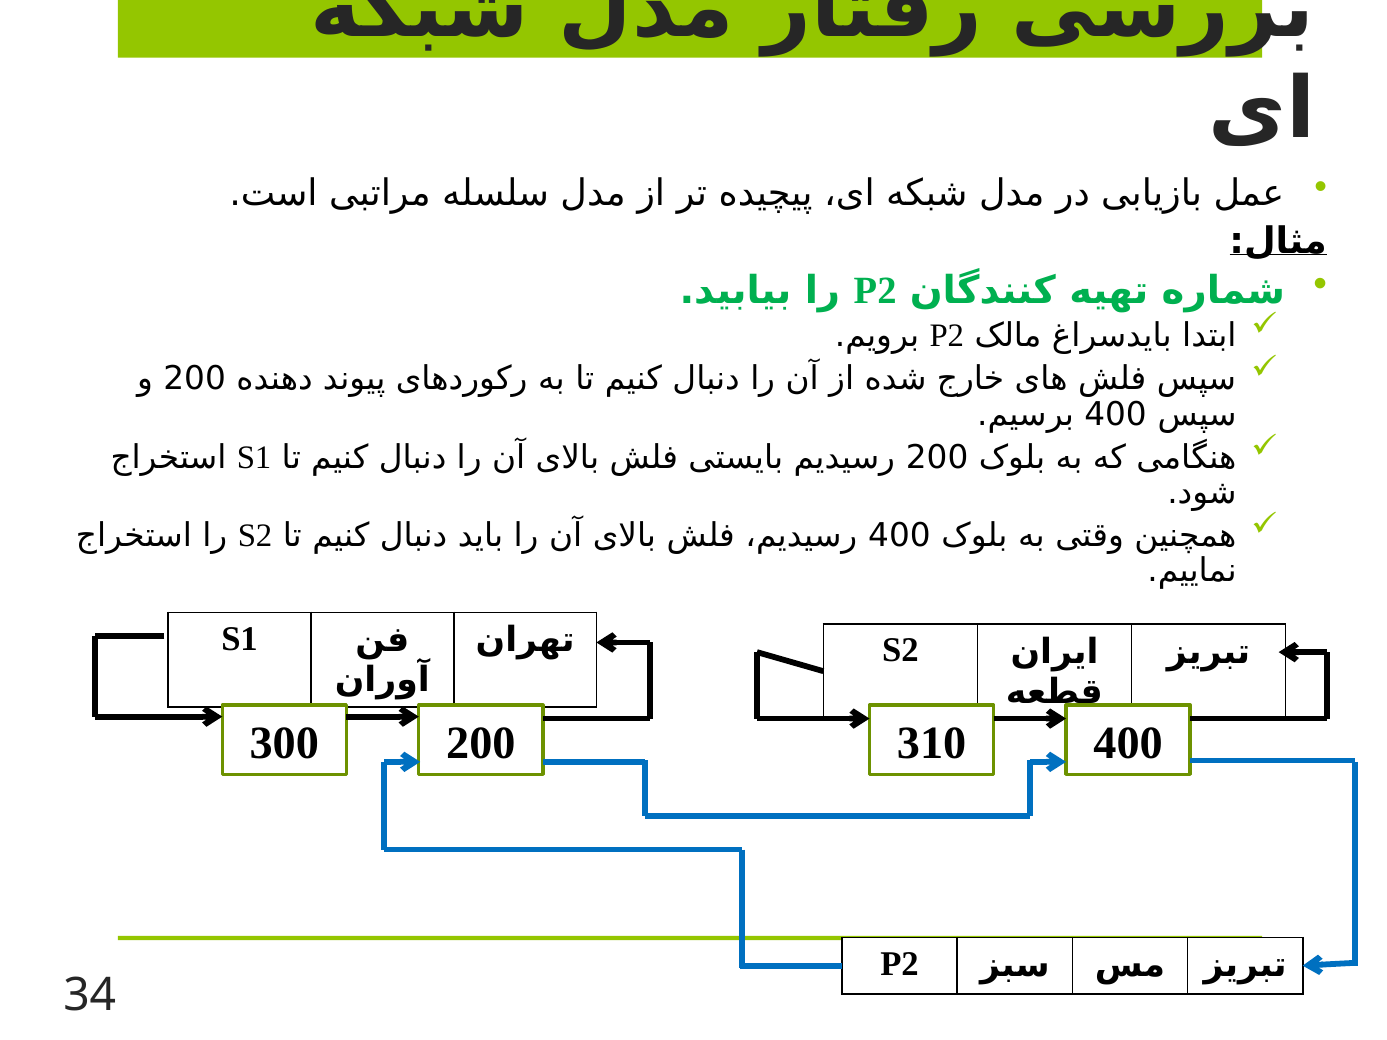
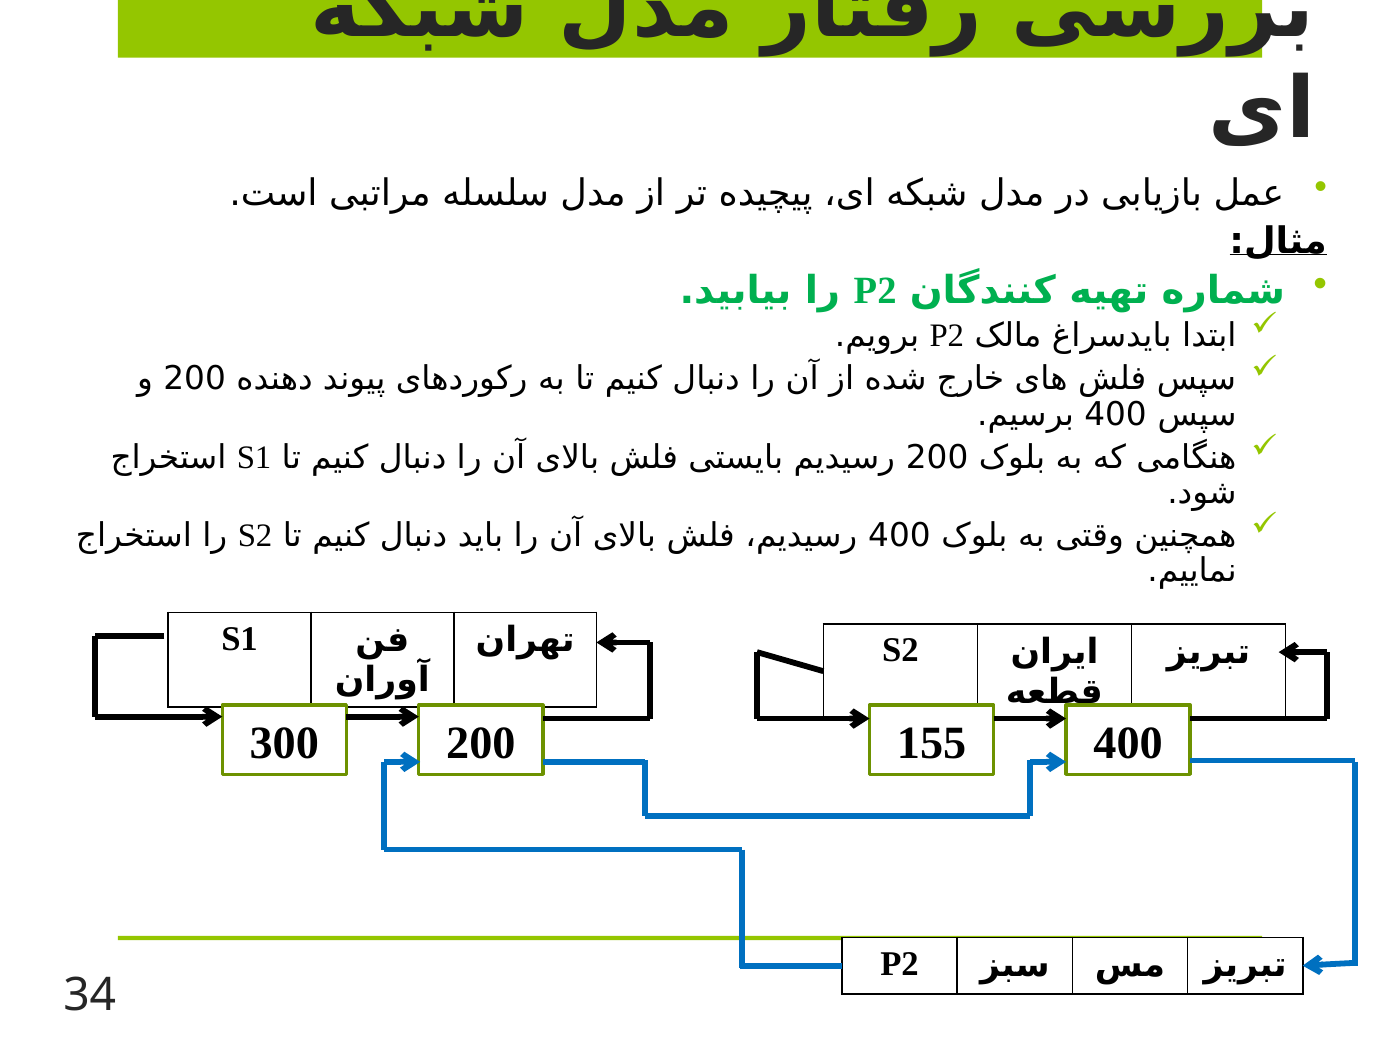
310: 310 -> 155
